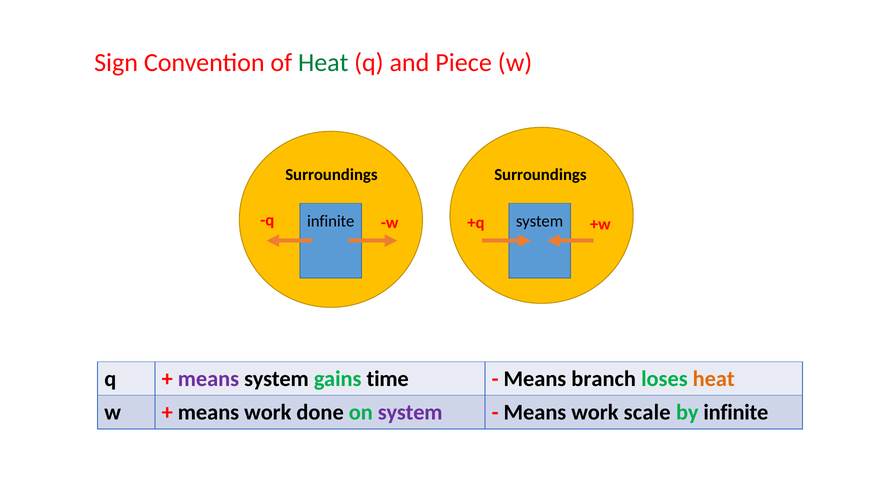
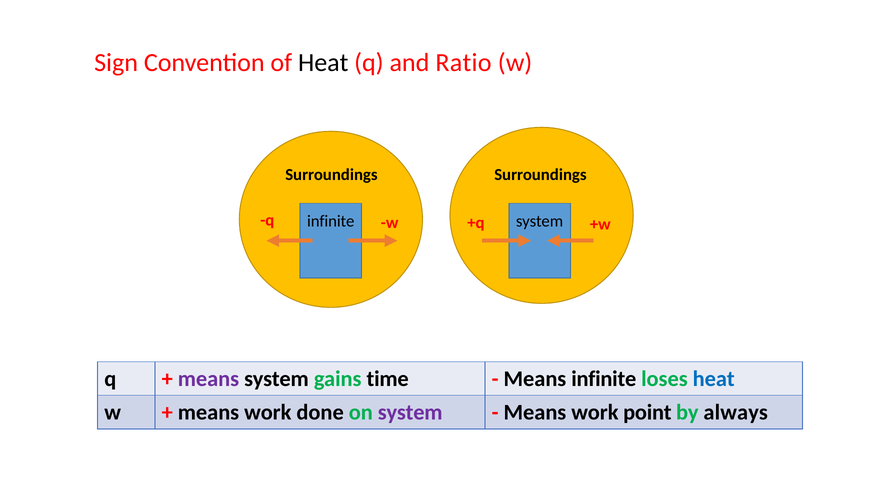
Heat at (323, 63) colour: green -> black
Piece: Piece -> Ratio
Means branch: branch -> infinite
heat at (714, 379) colour: orange -> blue
scale: scale -> point
by infinite: infinite -> always
